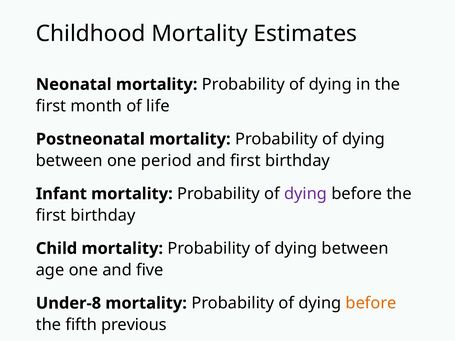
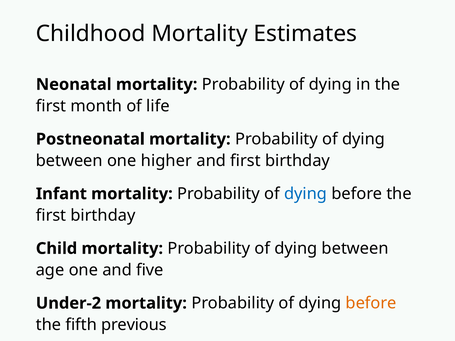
period: period -> higher
dying at (306, 194) colour: purple -> blue
Under-8: Under-8 -> Under-2
